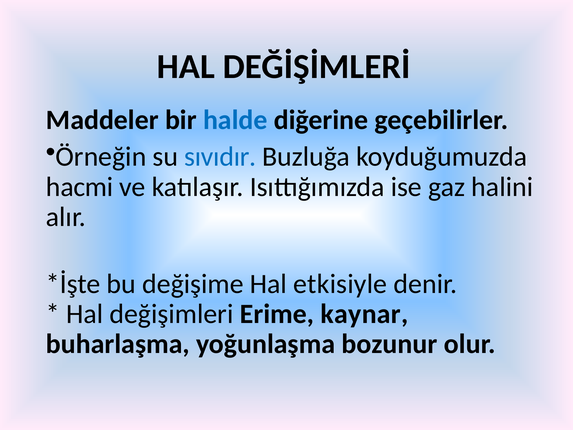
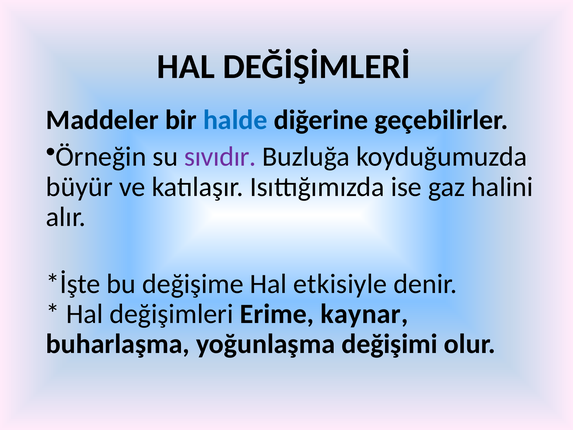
sıvıdır colour: blue -> purple
hacmi: hacmi -> büyür
bozunur: bozunur -> değişimi
